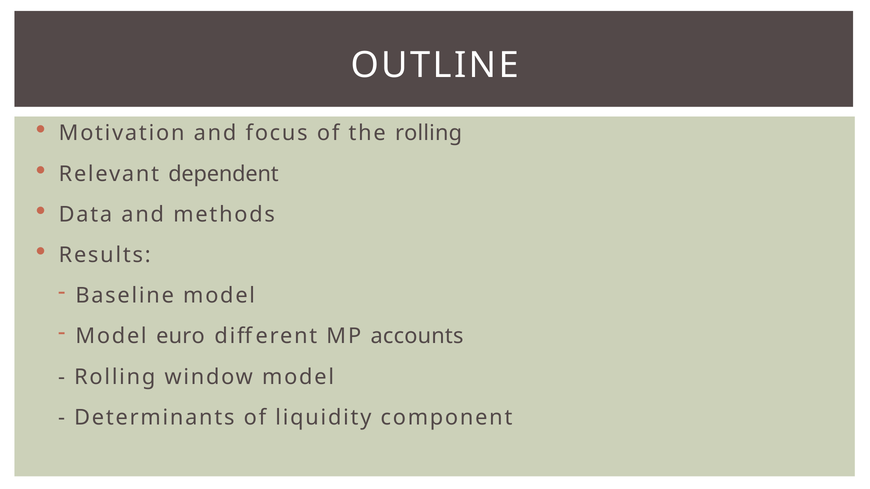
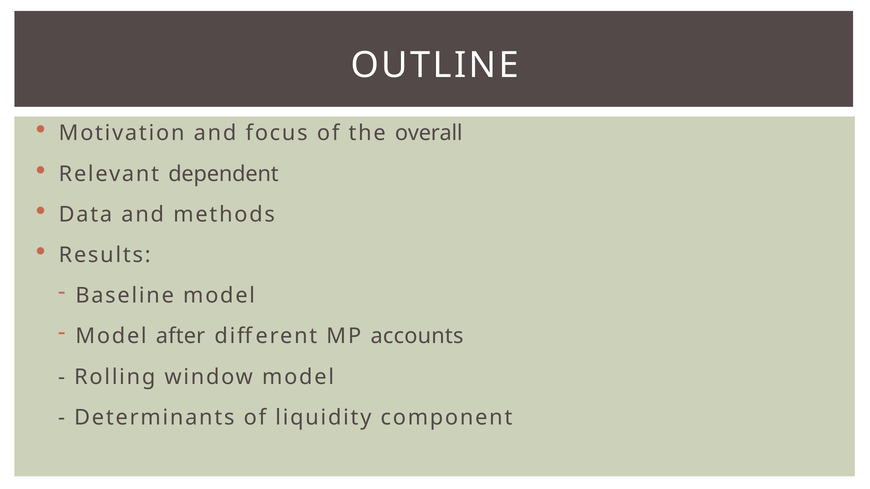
the rolling: rolling -> overall
euro: euro -> after
